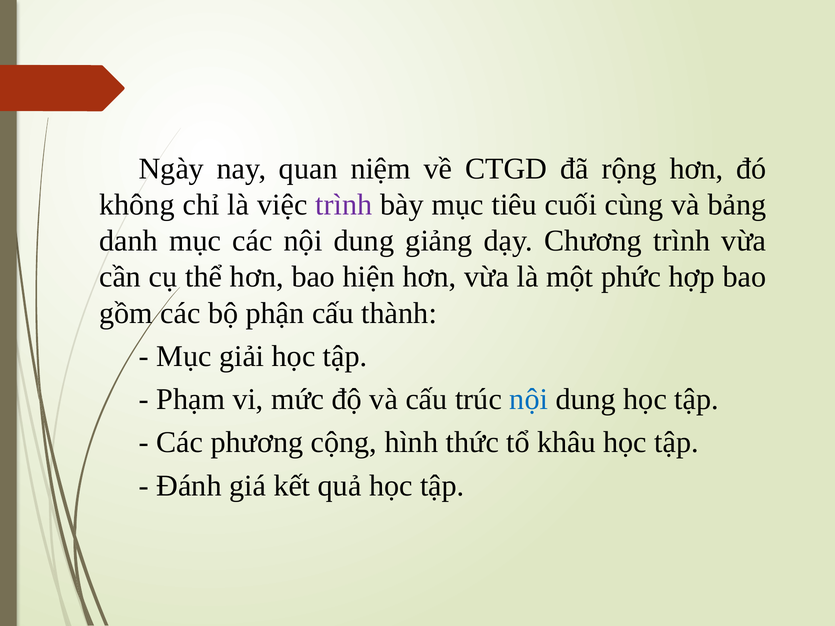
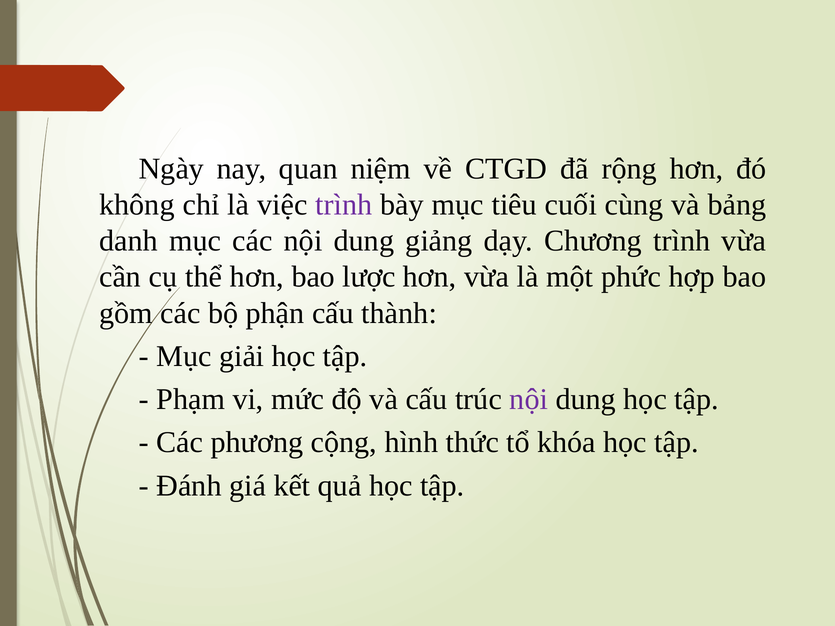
hiện: hiện -> lược
nội at (529, 400) colour: blue -> purple
khâu: khâu -> khóa
